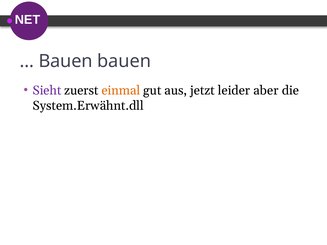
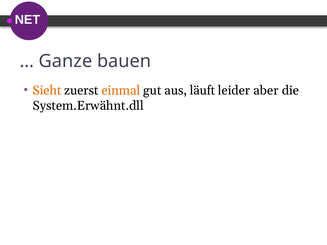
Bauen at (66, 61): Bauen -> Ganze
Sieht colour: purple -> orange
jetzt: jetzt -> läuft
